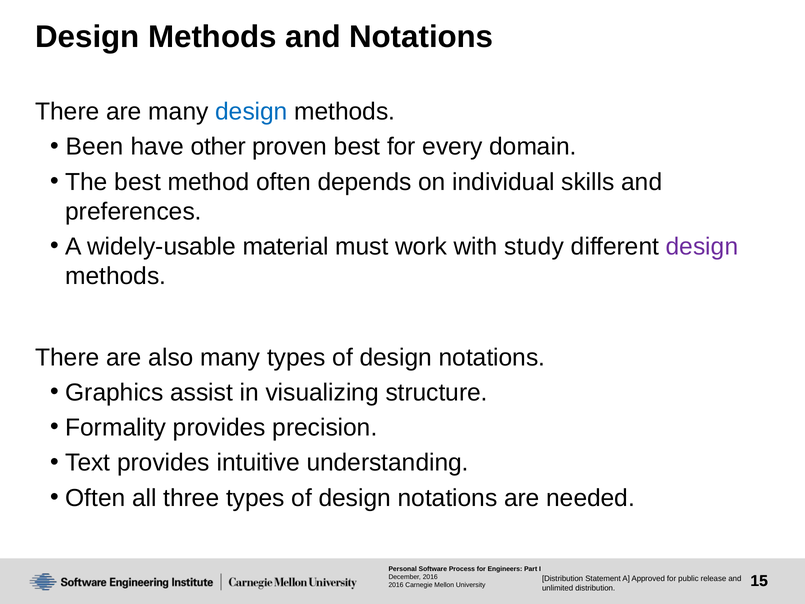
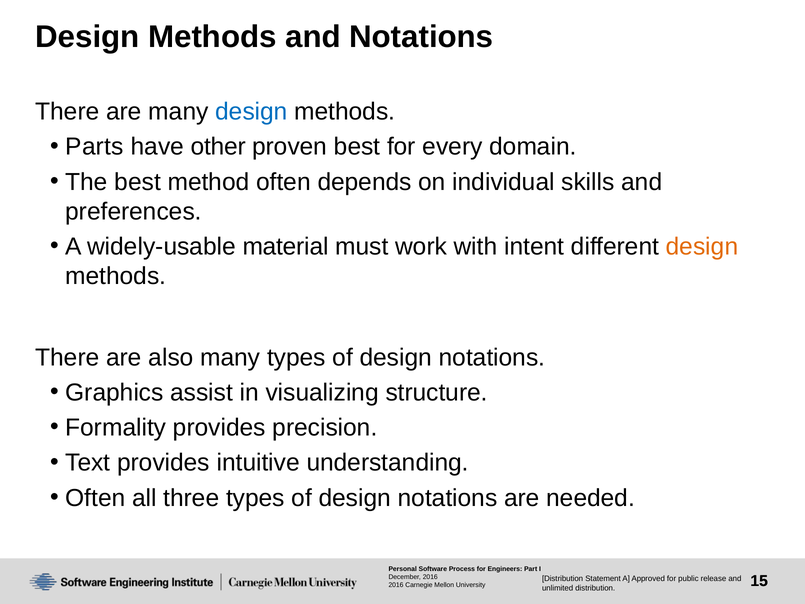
Been: Been -> Parts
study: study -> intent
design at (702, 246) colour: purple -> orange
